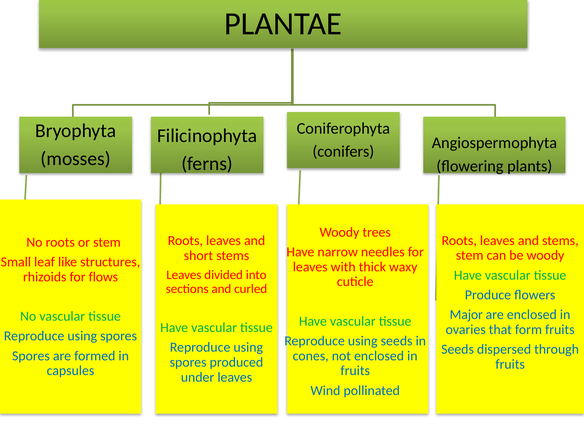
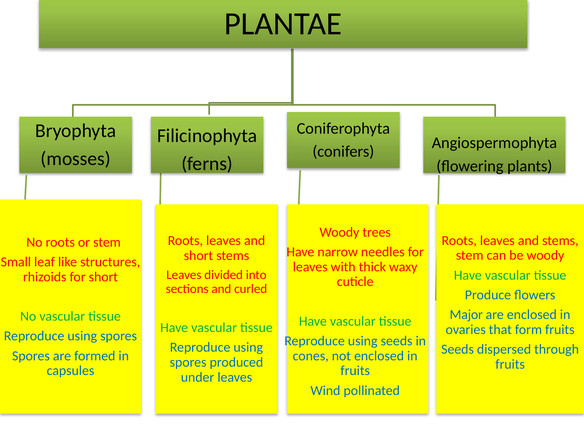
for flows: flows -> short
